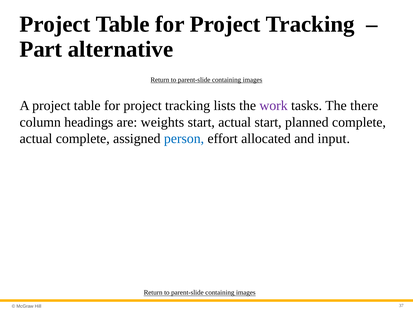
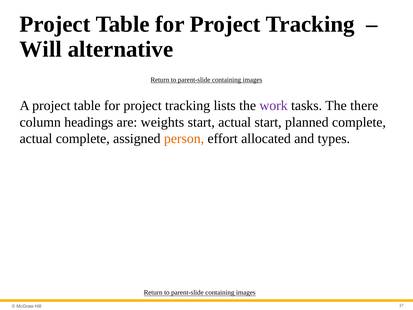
Part: Part -> Will
person colour: blue -> orange
input: input -> types
